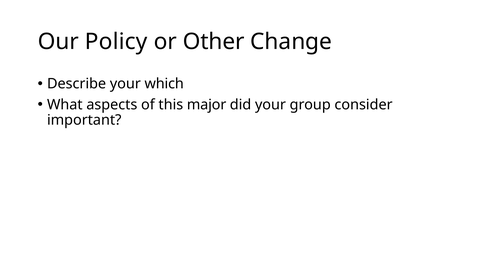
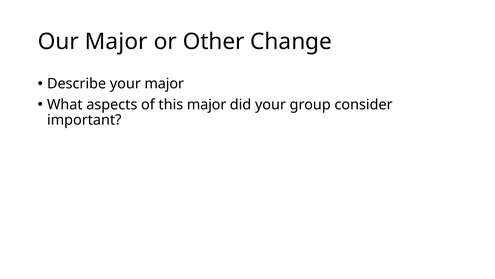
Our Policy: Policy -> Major
your which: which -> major
